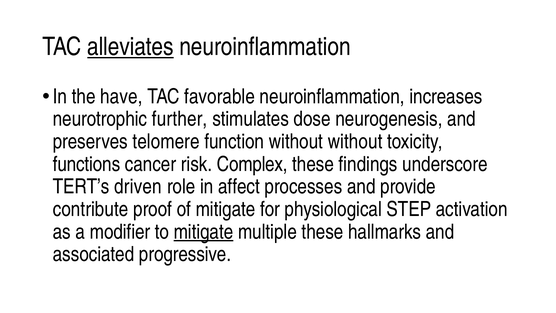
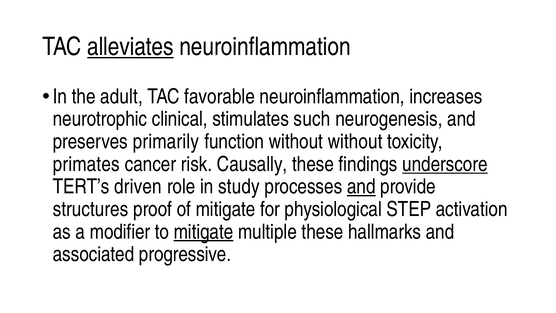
have: have -> adult
further: further -> clinical
dose: dose -> such
telomere: telomere -> primarily
functions: functions -> primates
Complex: Complex -> Causally
underscore underline: none -> present
affect: affect -> study
and at (361, 187) underline: none -> present
contribute: contribute -> structures
